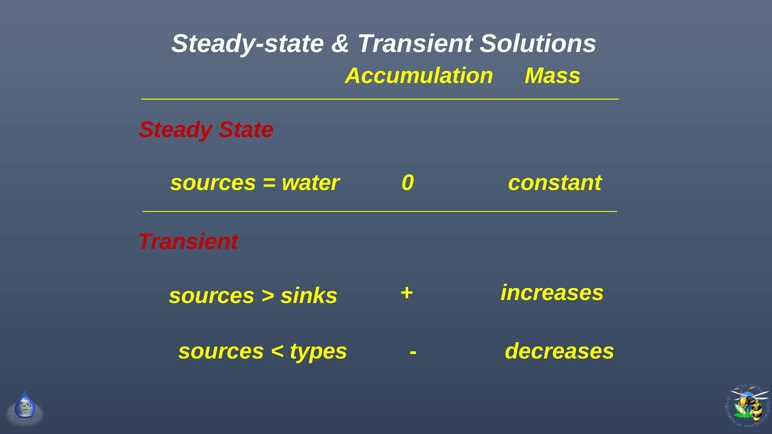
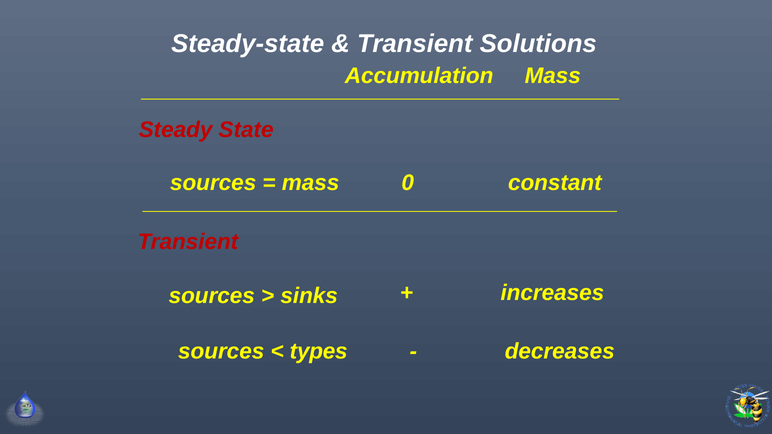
water at (311, 183): water -> mass
